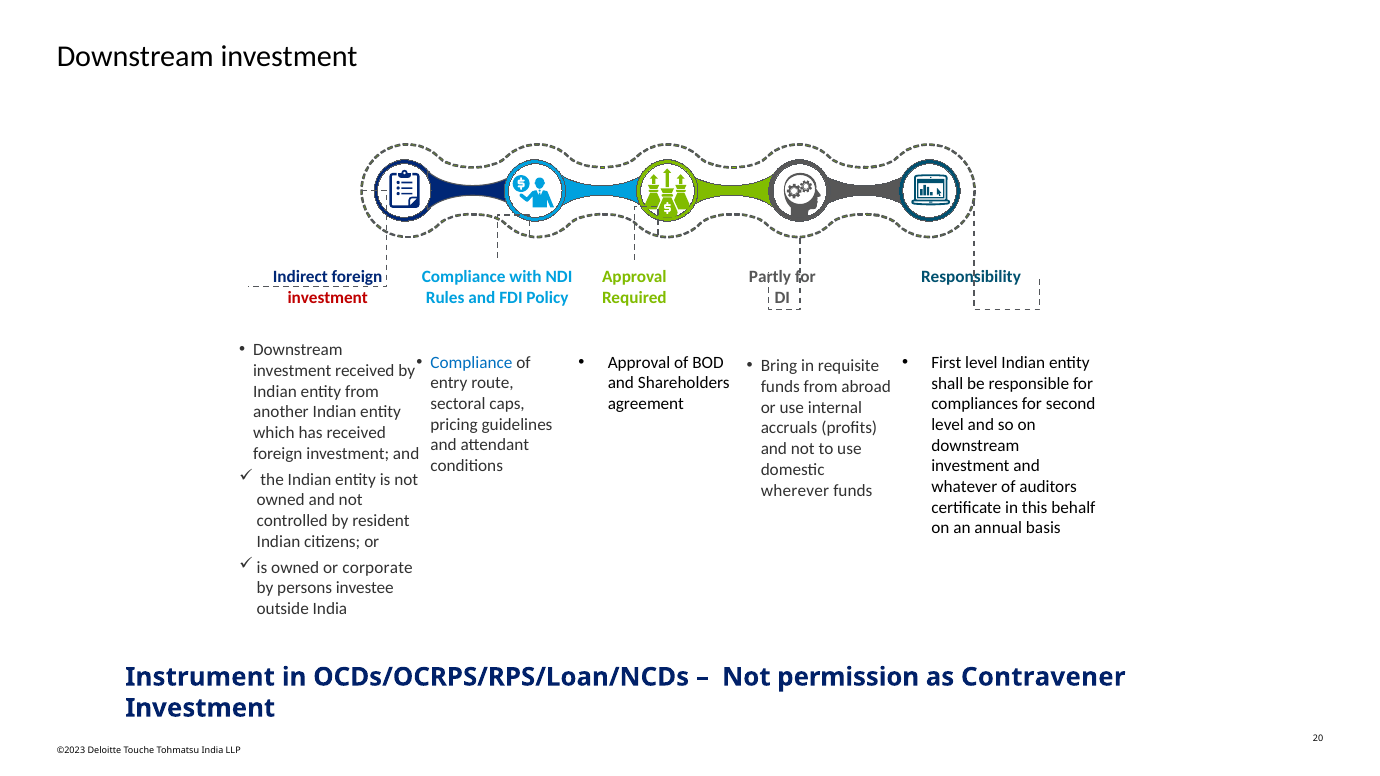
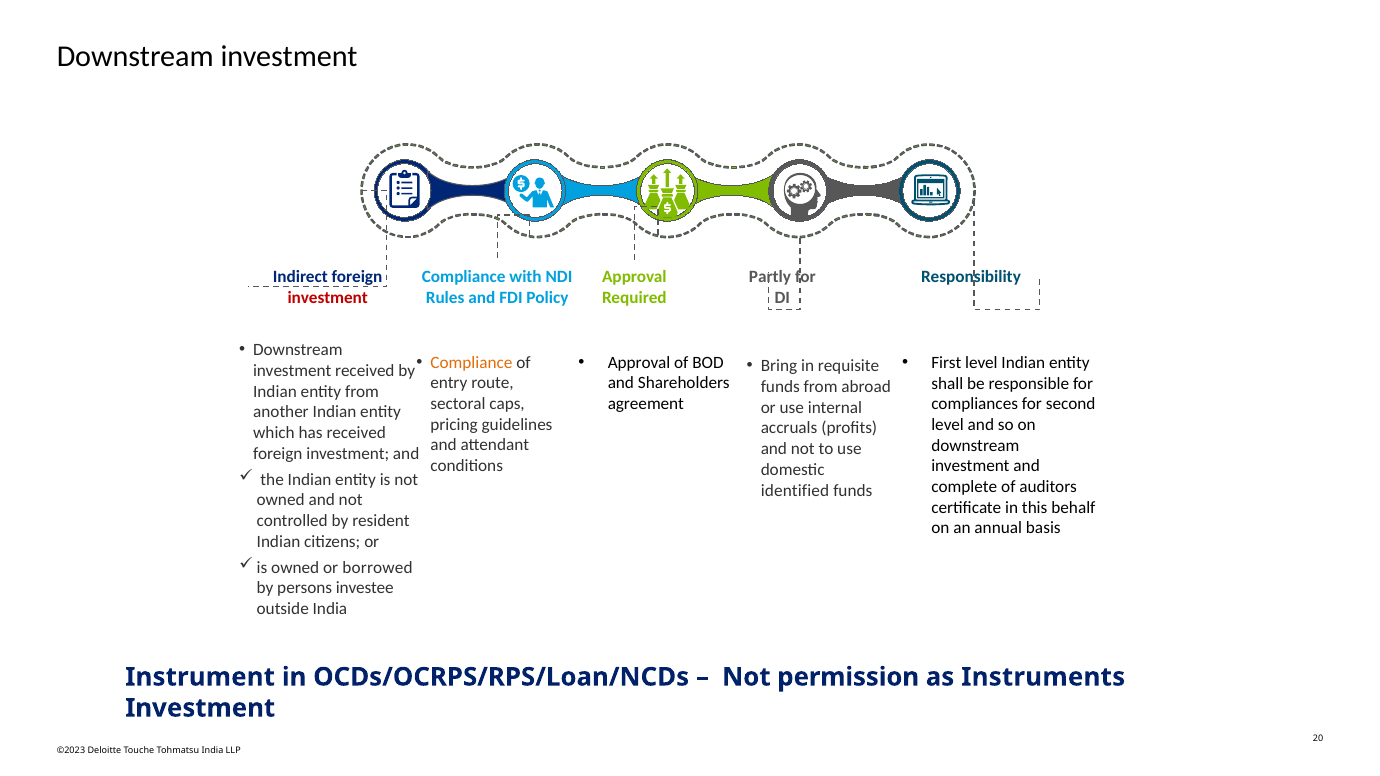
Compliance at (471, 363) colour: blue -> orange
whatever: whatever -> complete
wherever: wherever -> identified
corporate: corporate -> borrowed
Contravener: Contravener -> Instruments
